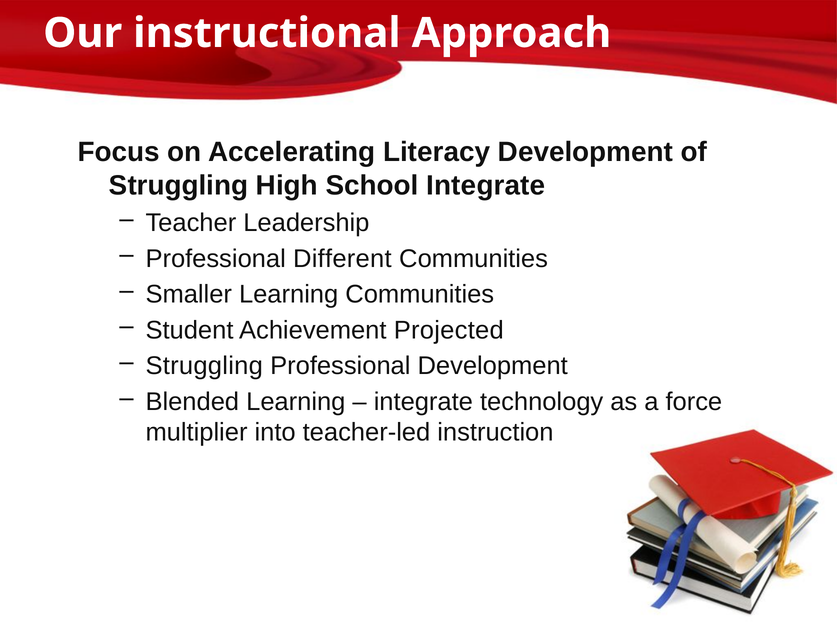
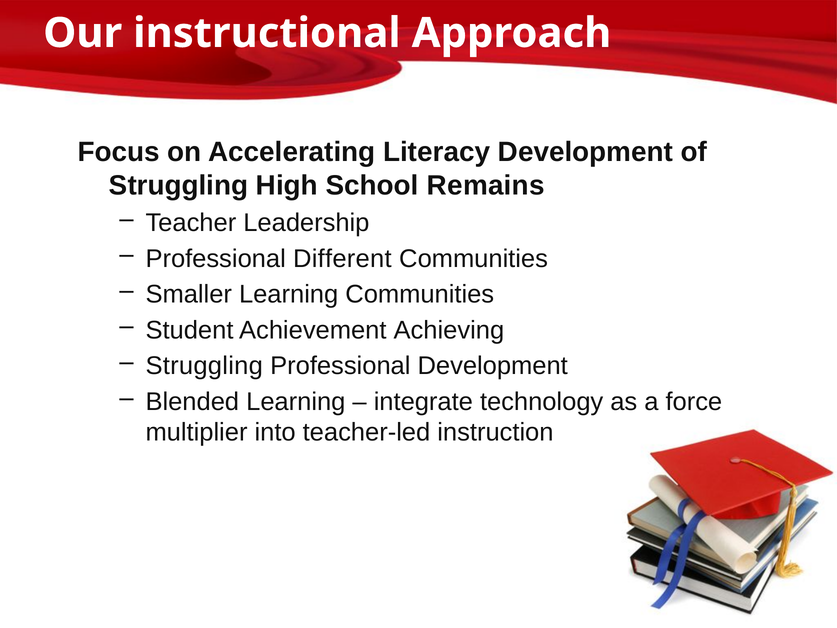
School Integrate: Integrate -> Remains
Projected: Projected -> Achieving
